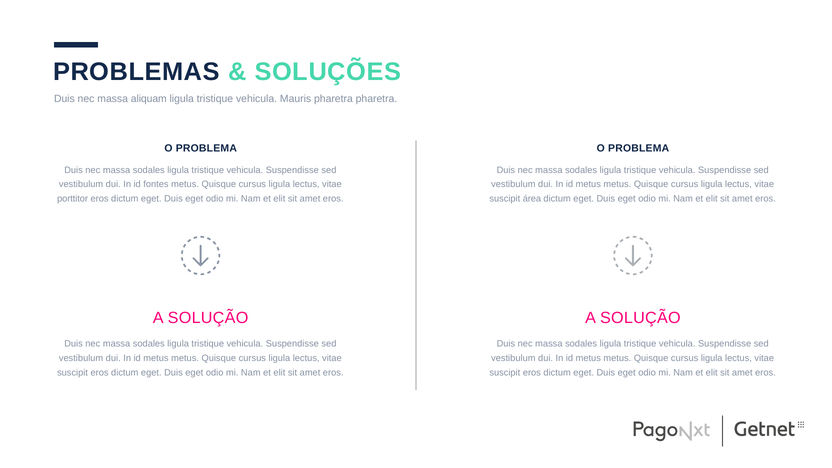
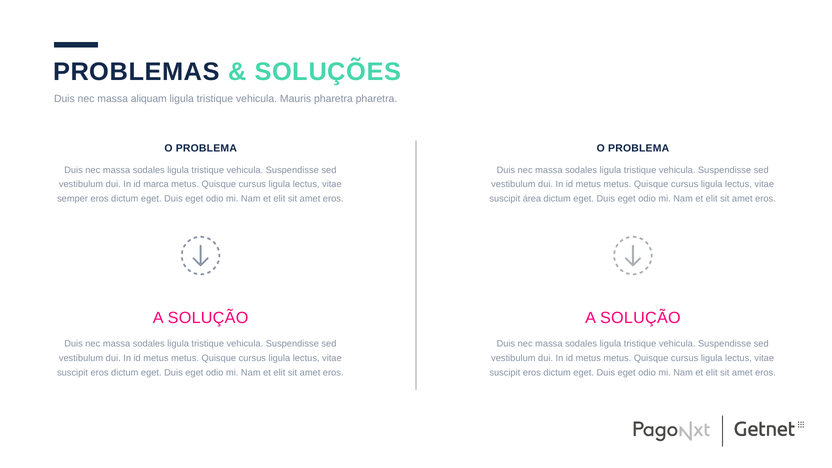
fontes: fontes -> marca
porttitor: porttitor -> semper
